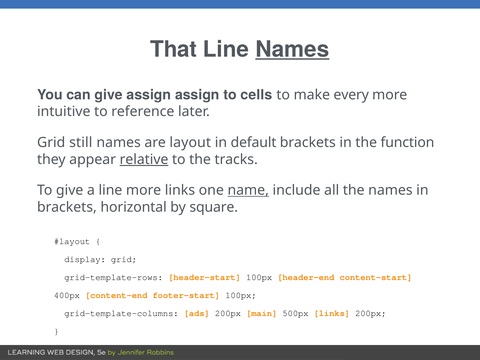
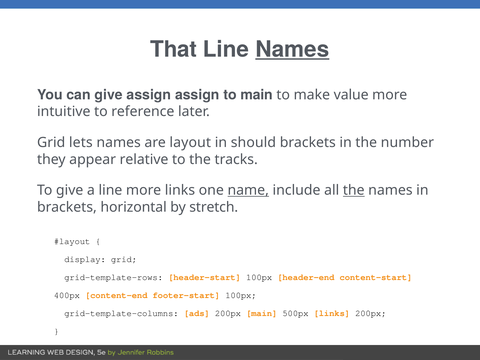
to cells: cells -> main
every: every -> value
still: still -> lets
default: default -> should
function: function -> number
relative underline: present -> none
the at (354, 190) underline: none -> present
square: square -> stretch
